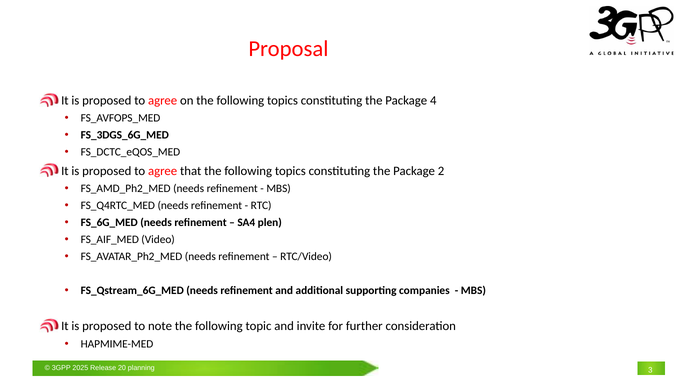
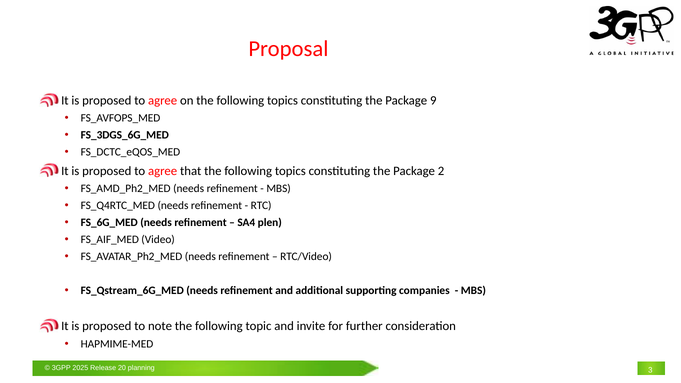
4: 4 -> 9
